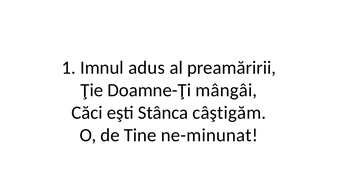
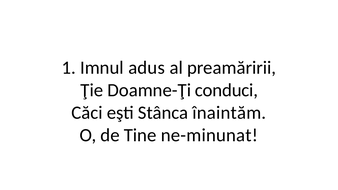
mângâi: mângâi -> conduci
câştigăm: câştigăm -> înaintăm
